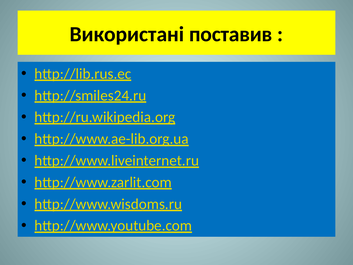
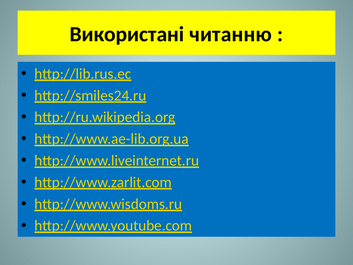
поставив: поставив -> читанню
